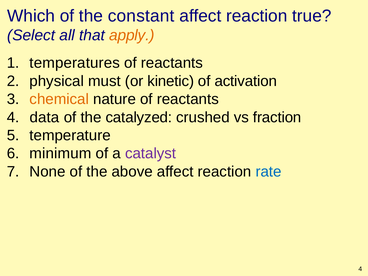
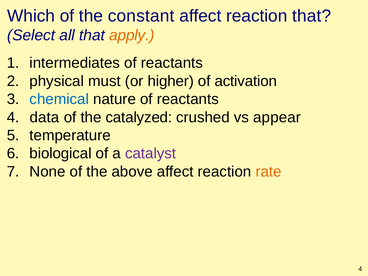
reaction true: true -> that
temperatures: temperatures -> intermediates
kinetic: kinetic -> higher
chemical colour: orange -> blue
fraction: fraction -> appear
minimum: minimum -> biological
rate colour: blue -> orange
